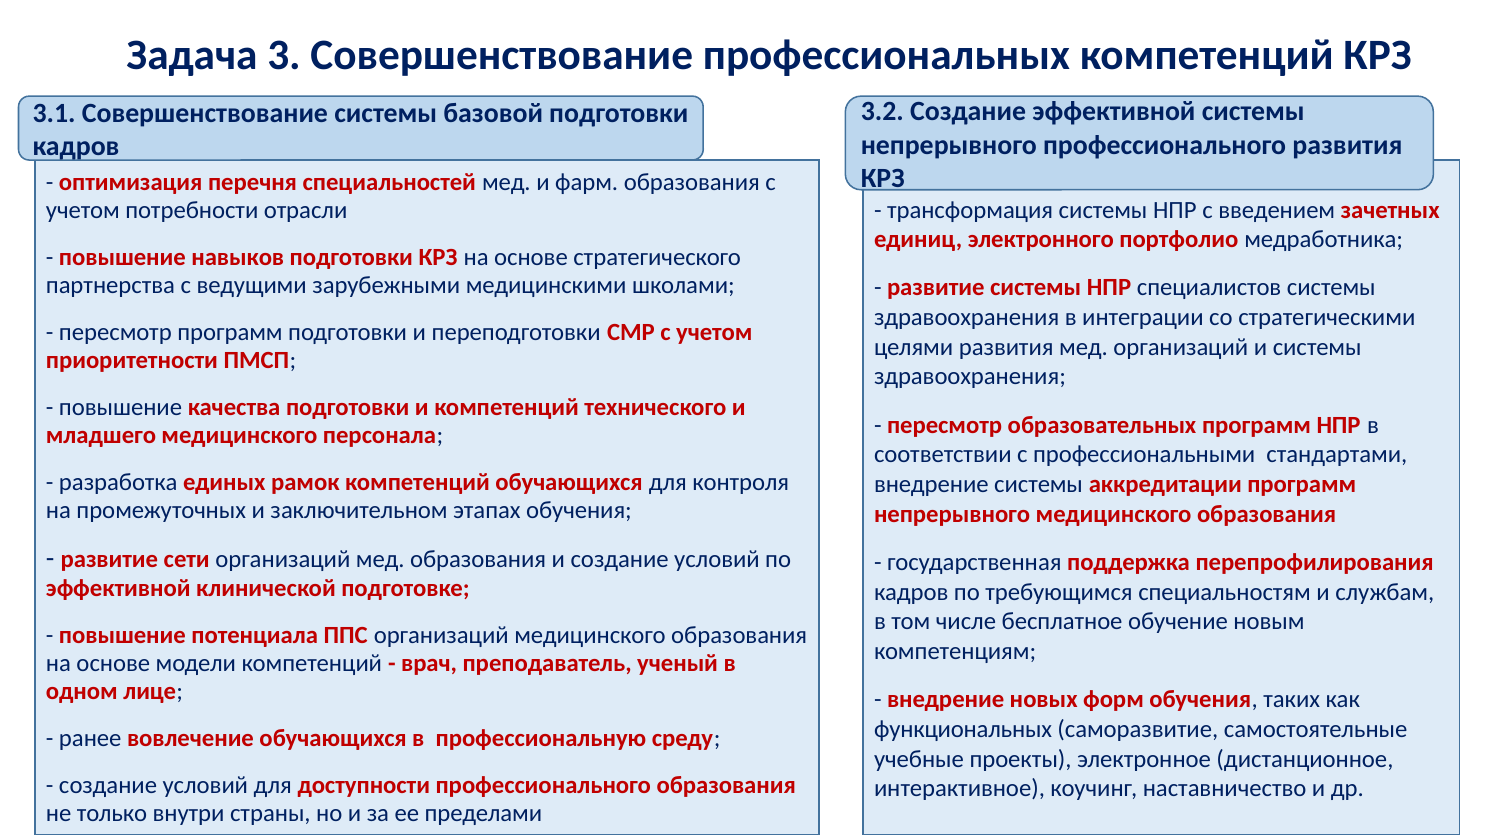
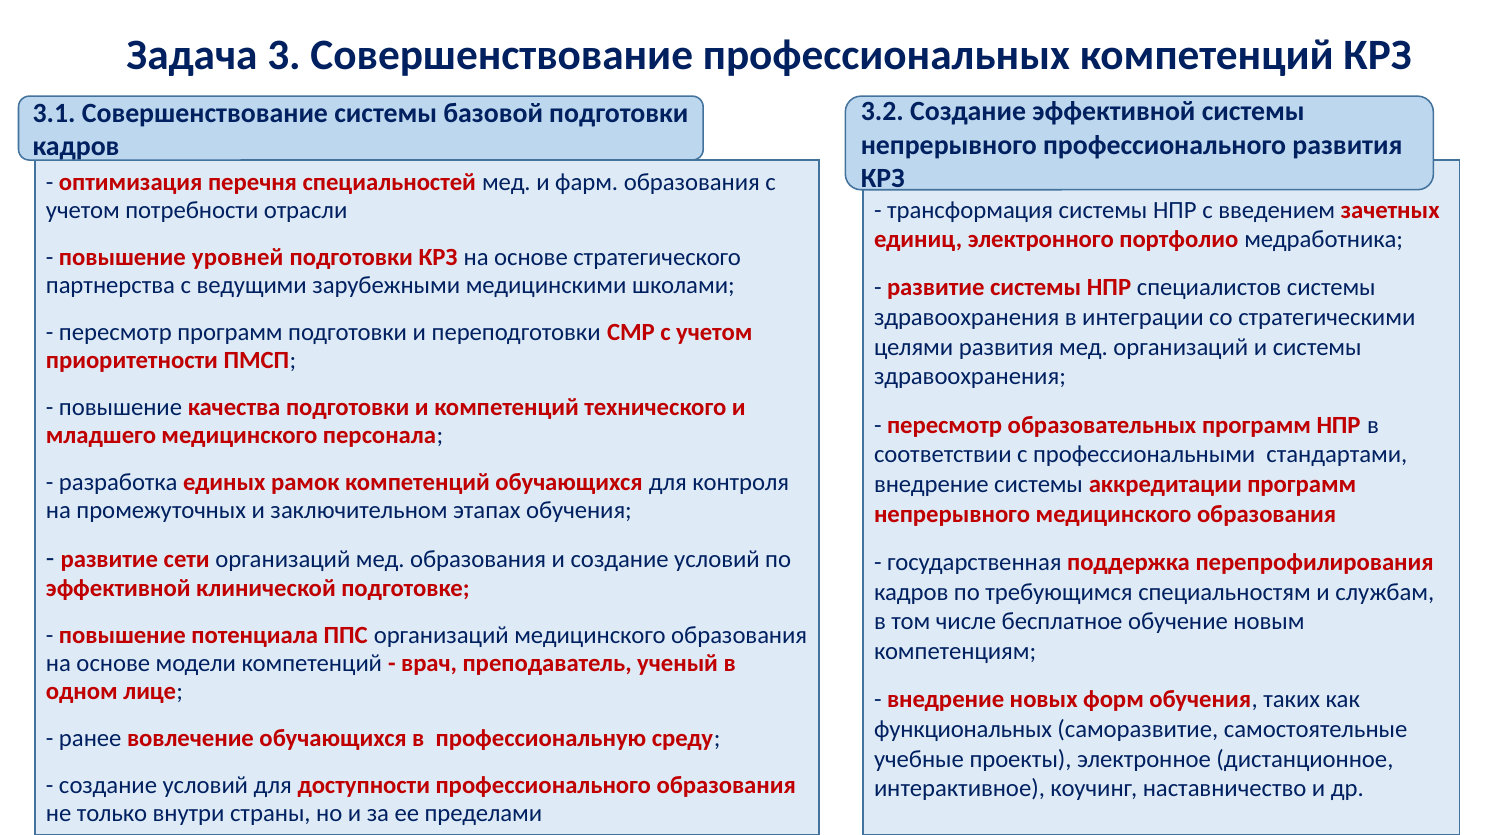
навыков: навыков -> уровней
